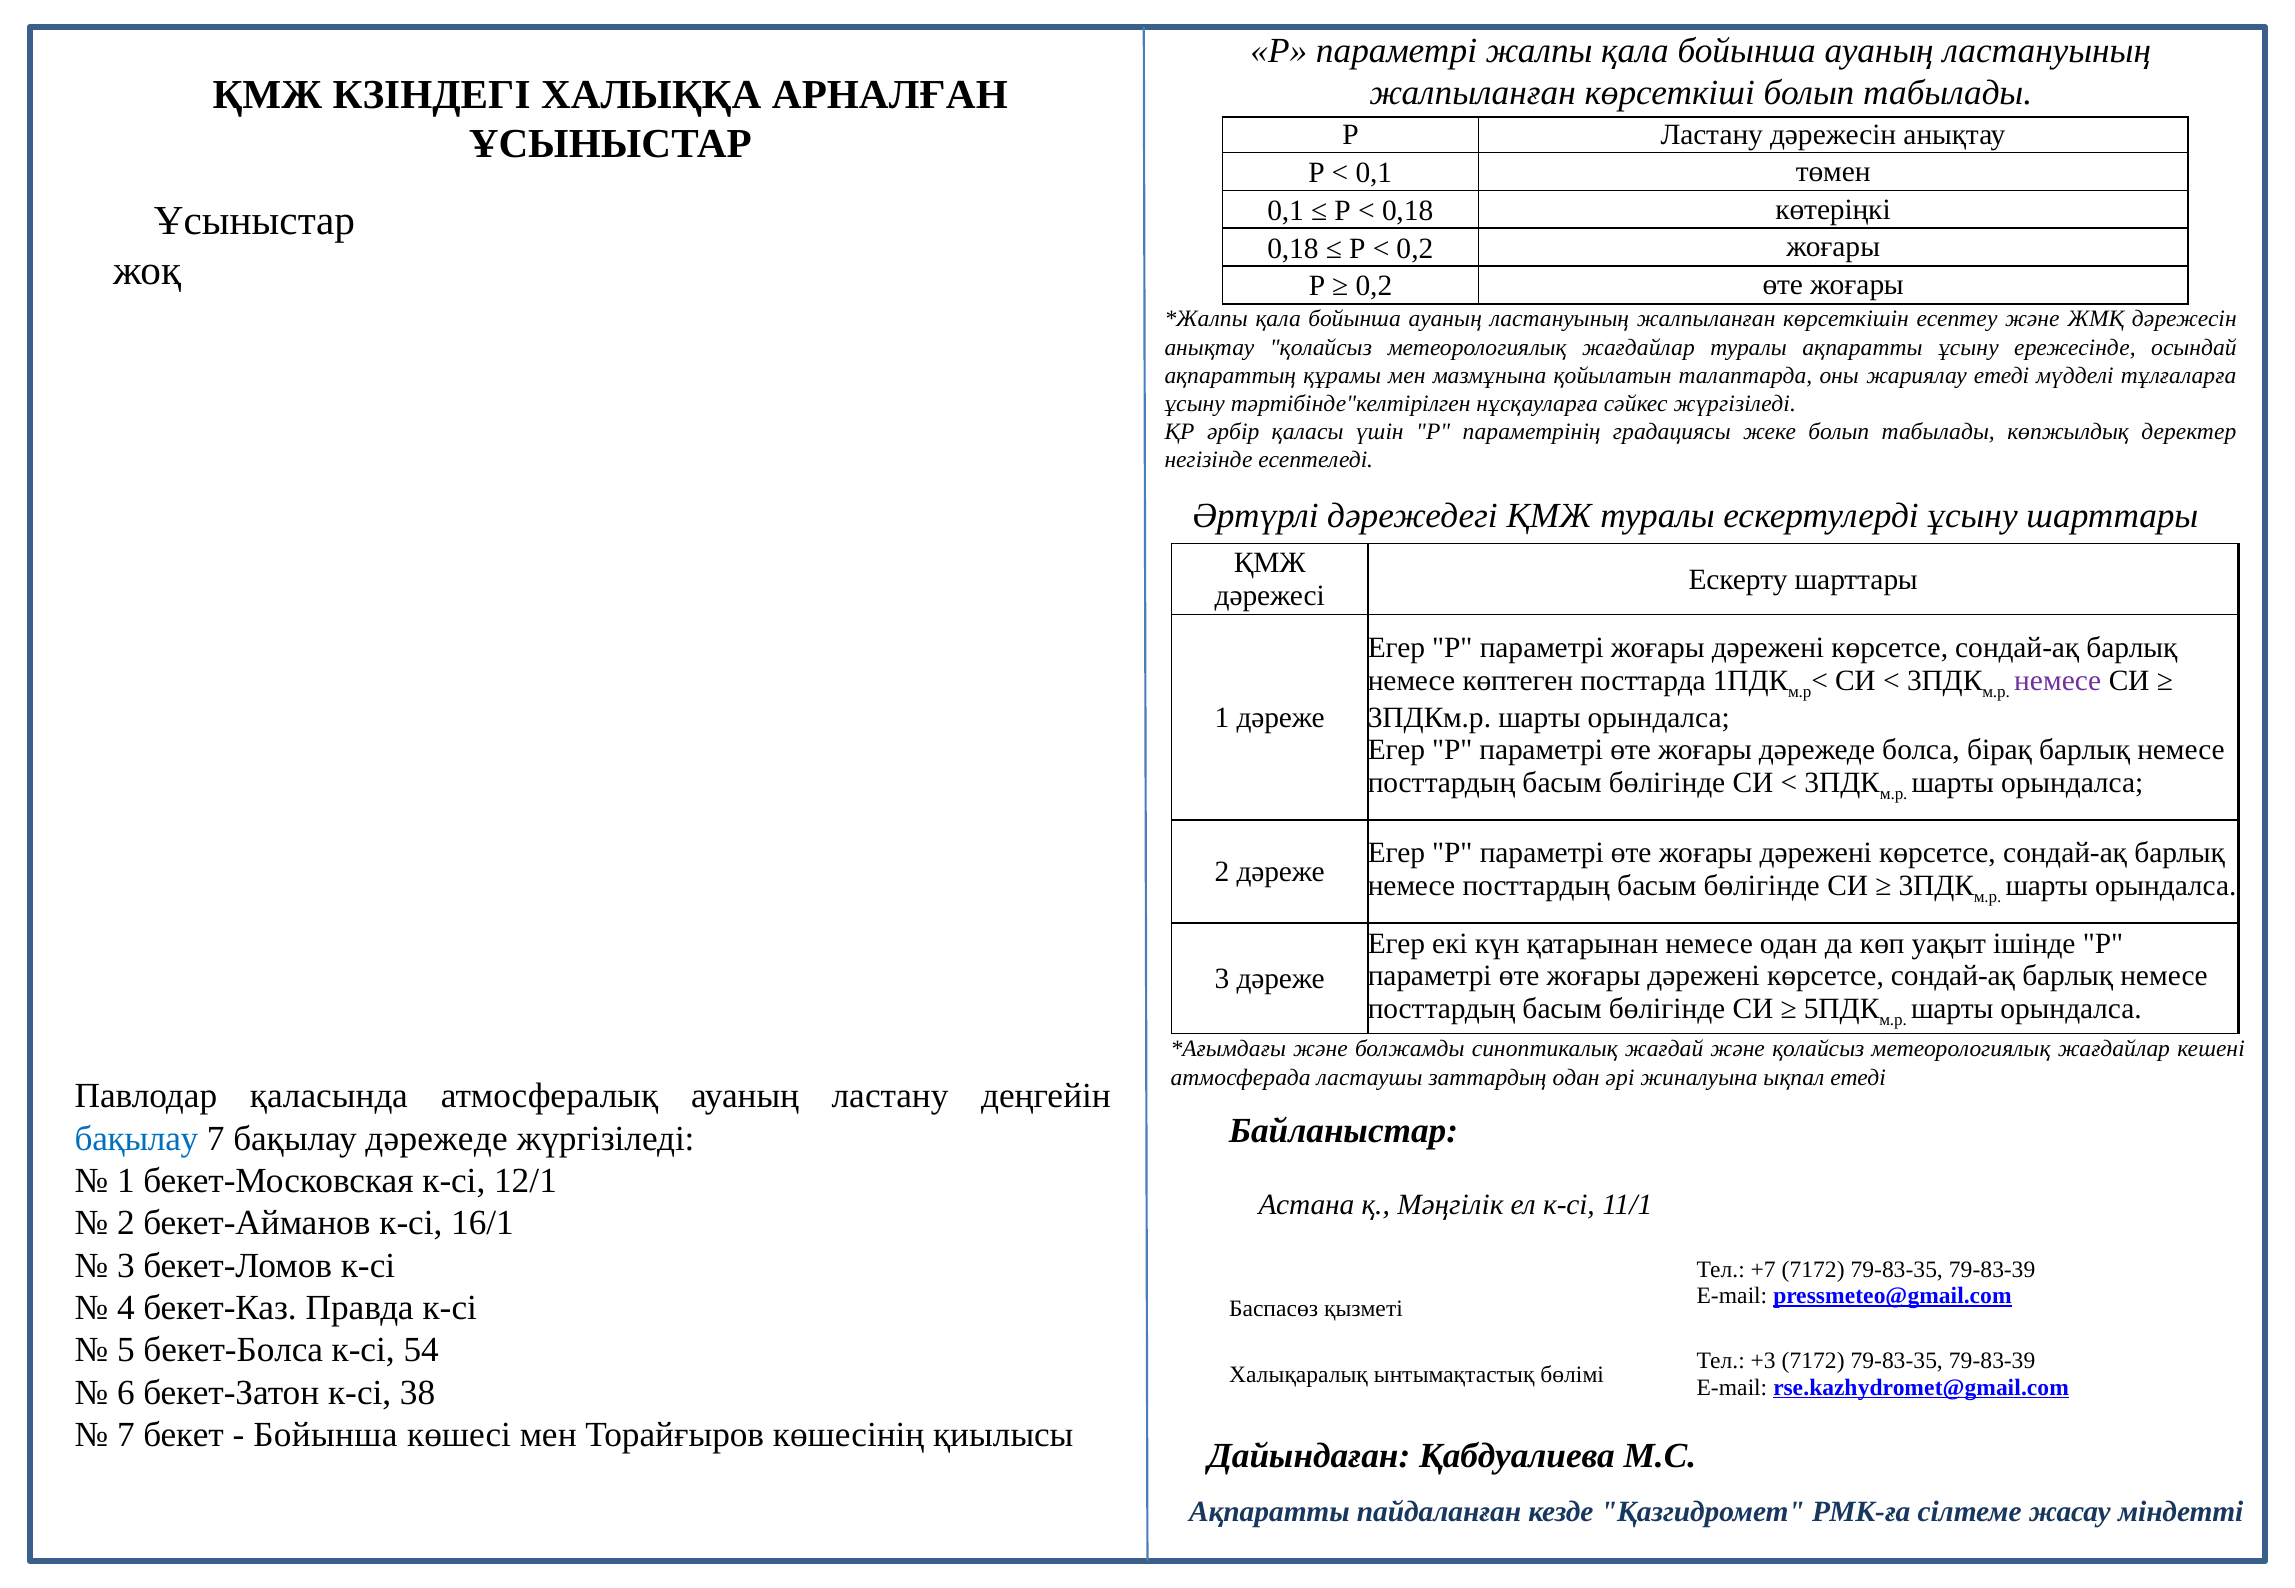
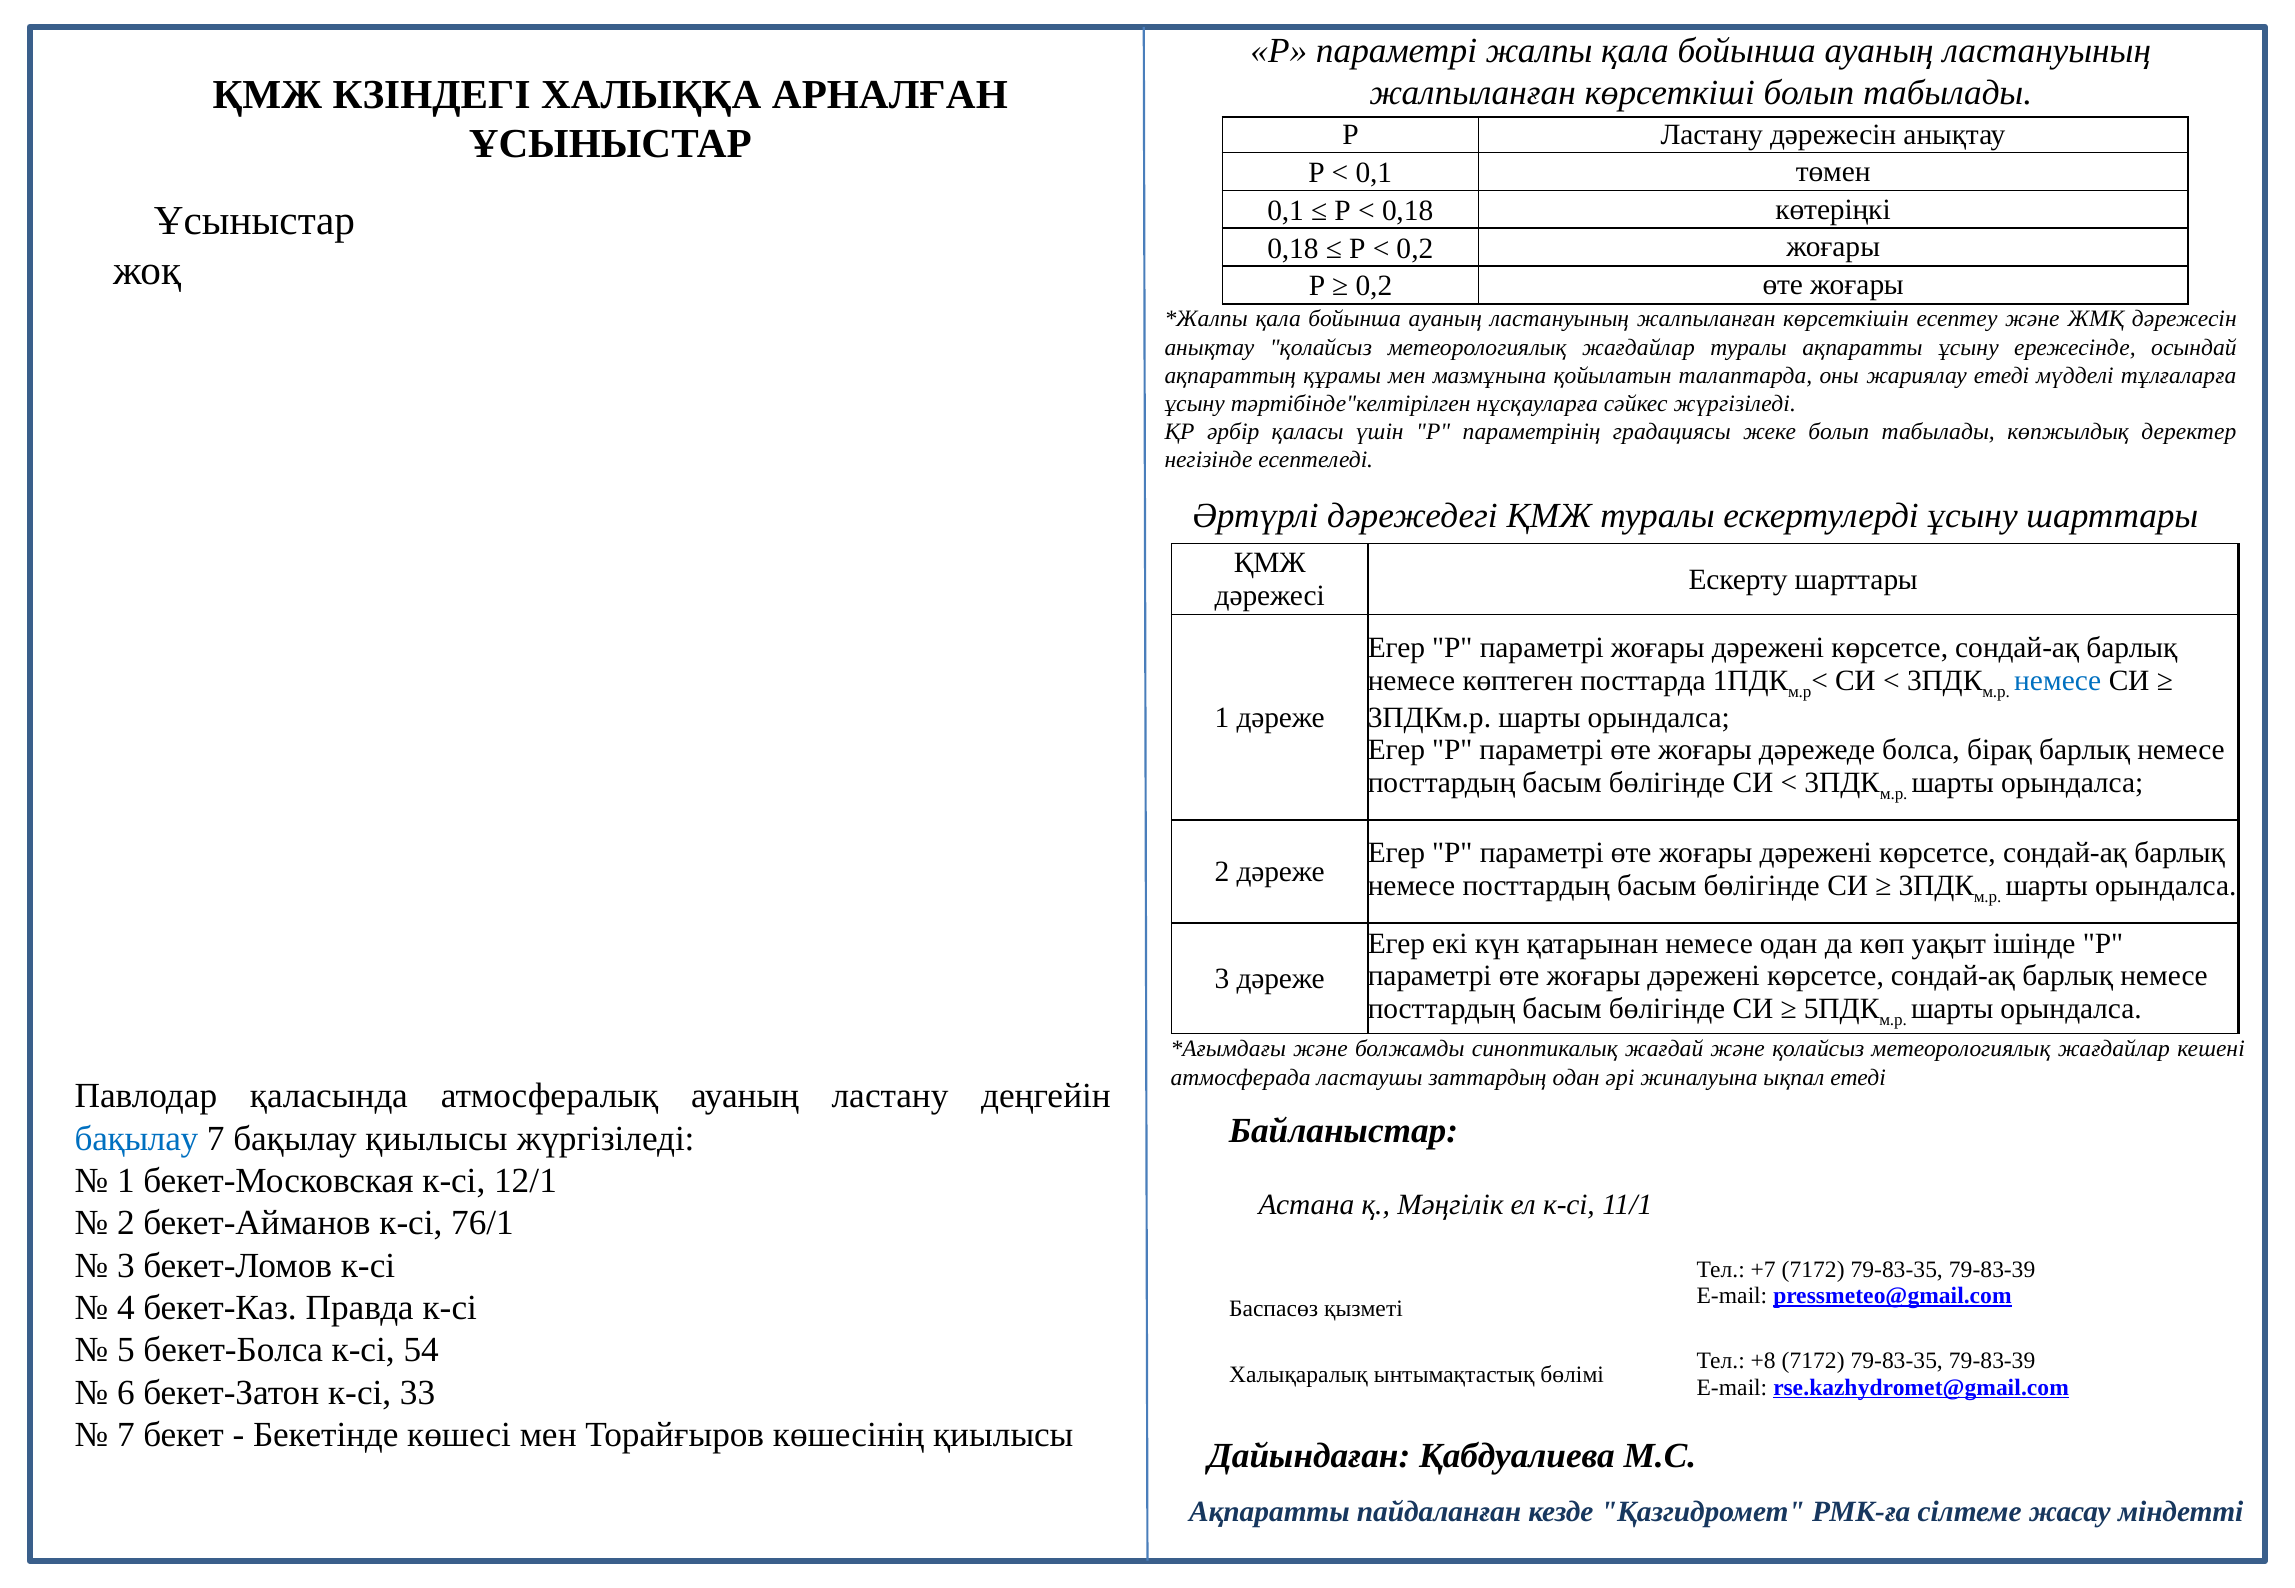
немесе at (2058, 681) colour: purple -> blue
бақылау дәрежеде: дәрежеде -> қиылысы
16/1: 16/1 -> 76/1
+3: +3 -> +8
38: 38 -> 33
Бойынша at (326, 1436): Бойынша -> Бекетінде
